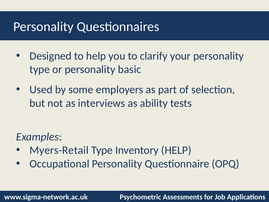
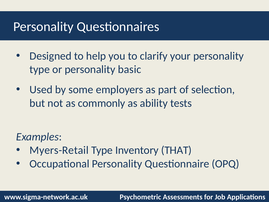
interviews: interviews -> commonly
Inventory HELP: HELP -> THAT
